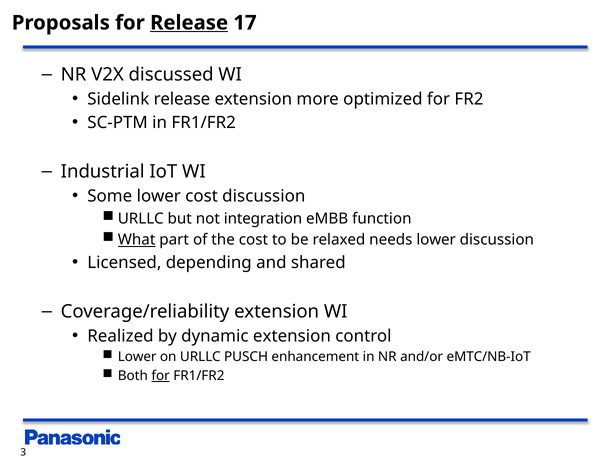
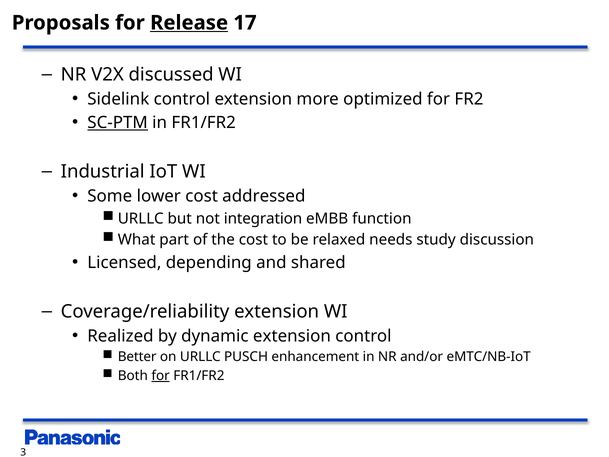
Sidelink release: release -> control
SC-PTM underline: none -> present
cost discussion: discussion -> addressed
What underline: present -> none
needs lower: lower -> study
Lower at (137, 357): Lower -> Better
